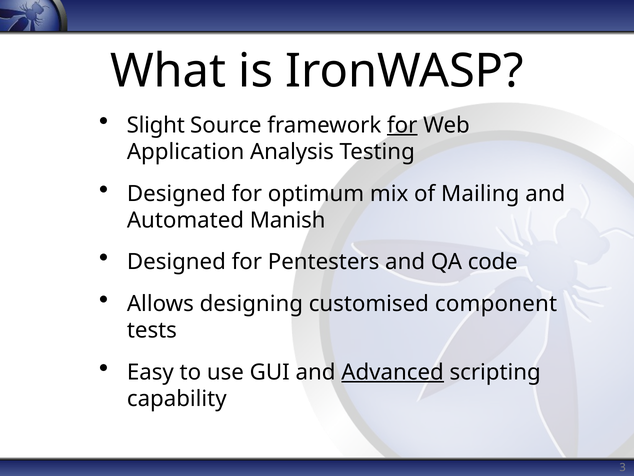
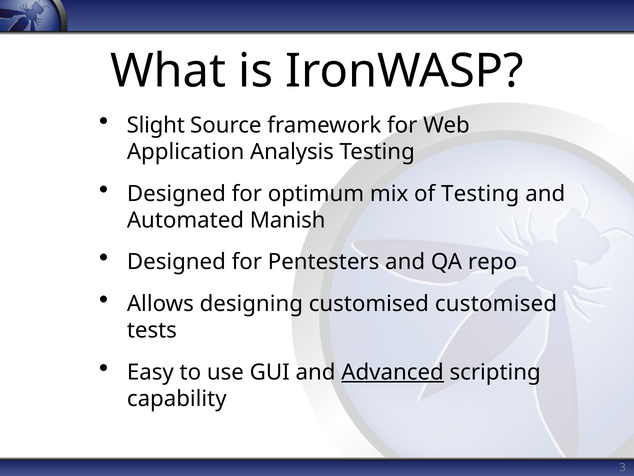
for at (402, 125) underline: present -> none
of Mailing: Mailing -> Testing
code: code -> repo
customised component: component -> customised
